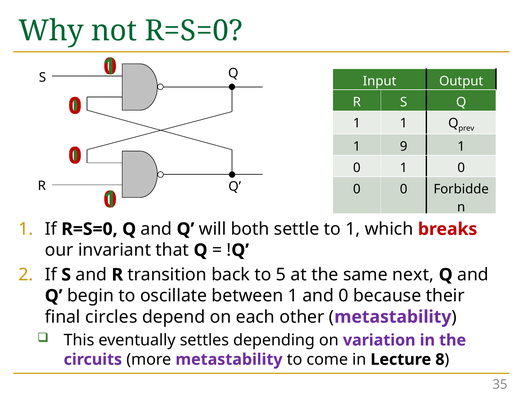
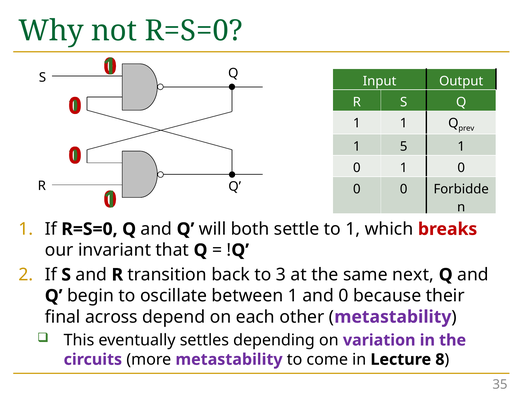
9: 9 -> 5
5: 5 -> 3
circles: circles -> across
